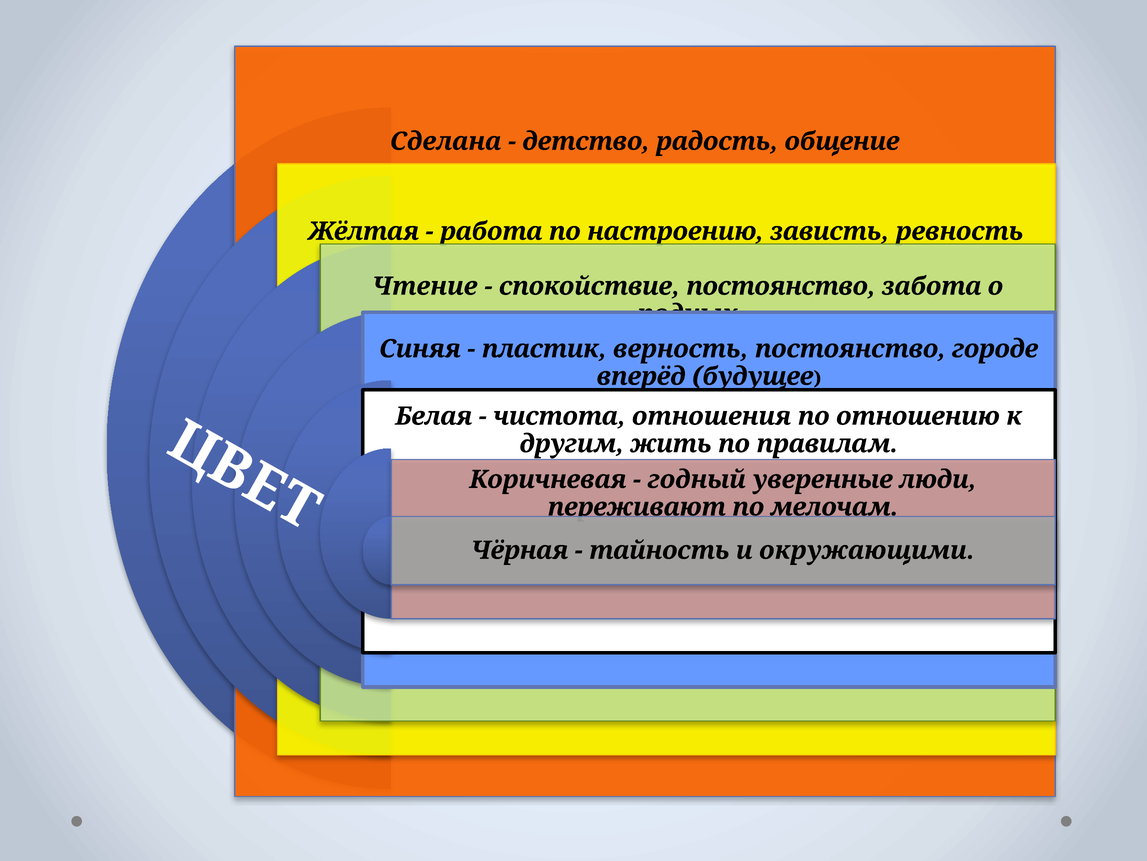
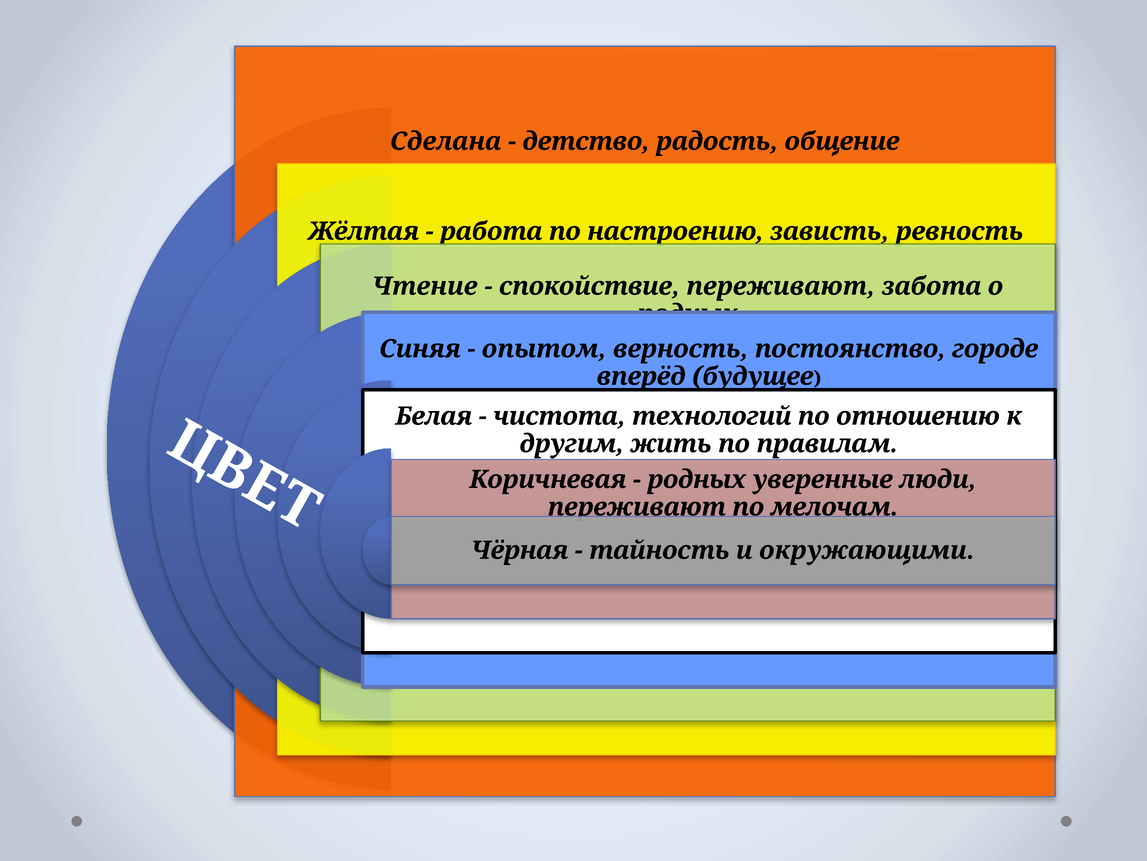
спокойствие постоянство: постоянство -> переживают
пластик: пластик -> опытом
отношения: отношения -> технологий
годный at (697, 479): годный -> родных
